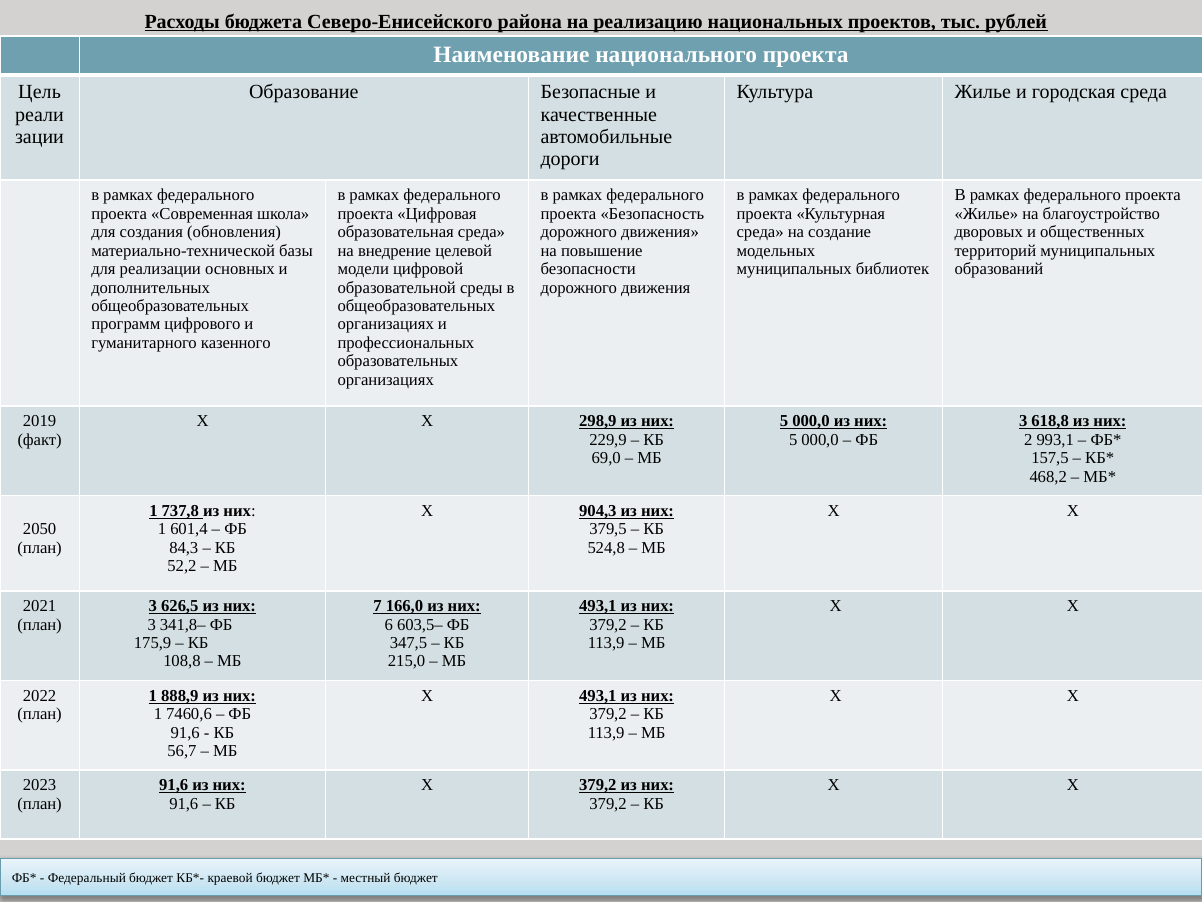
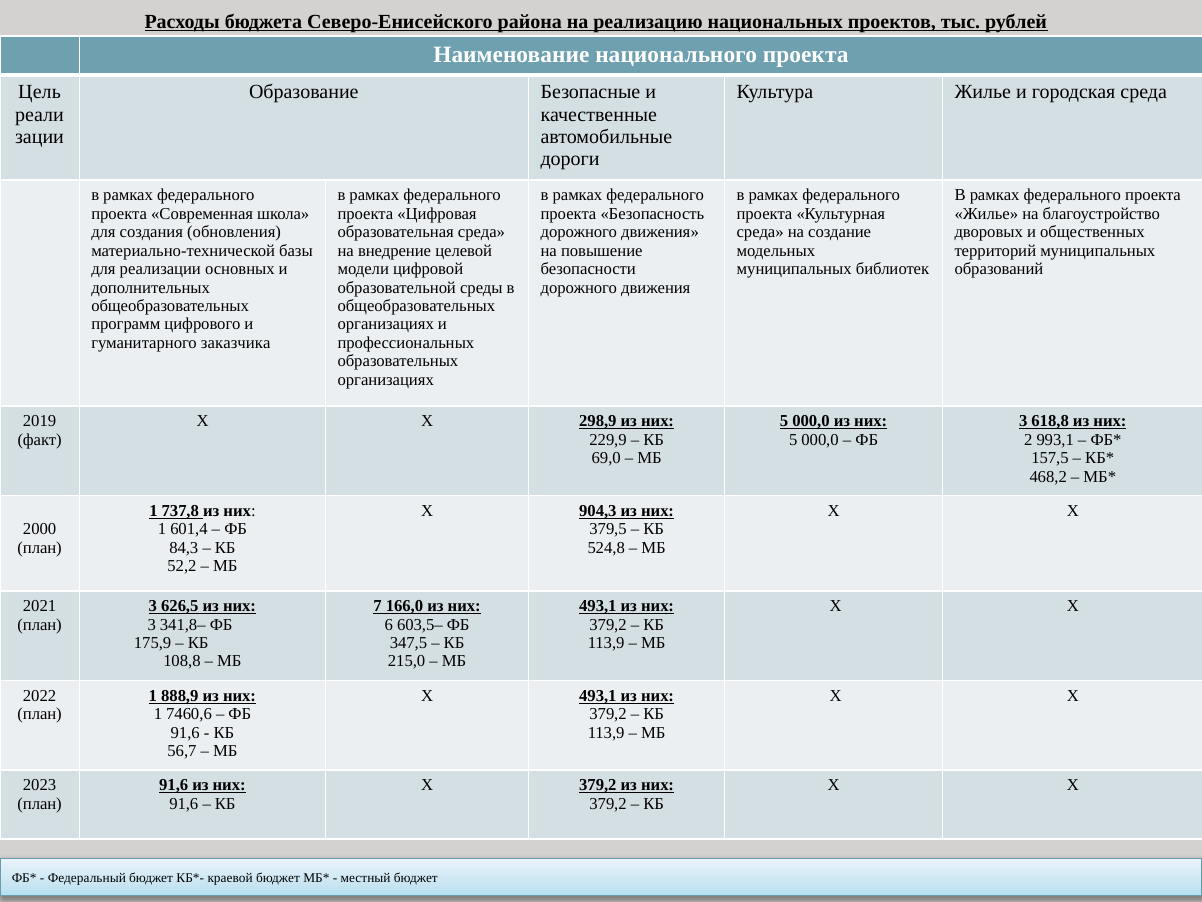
казенного: казенного -> заказчика
2050: 2050 -> 2000
